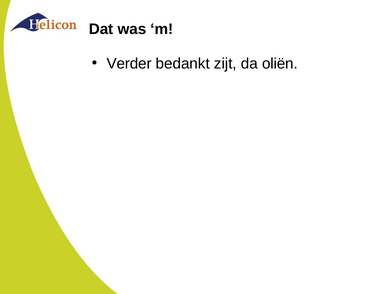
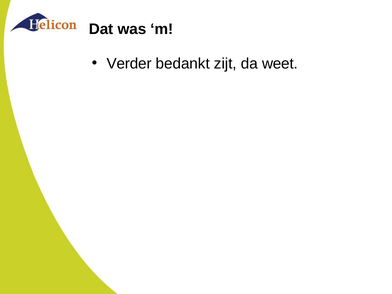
oliën: oliën -> weet
